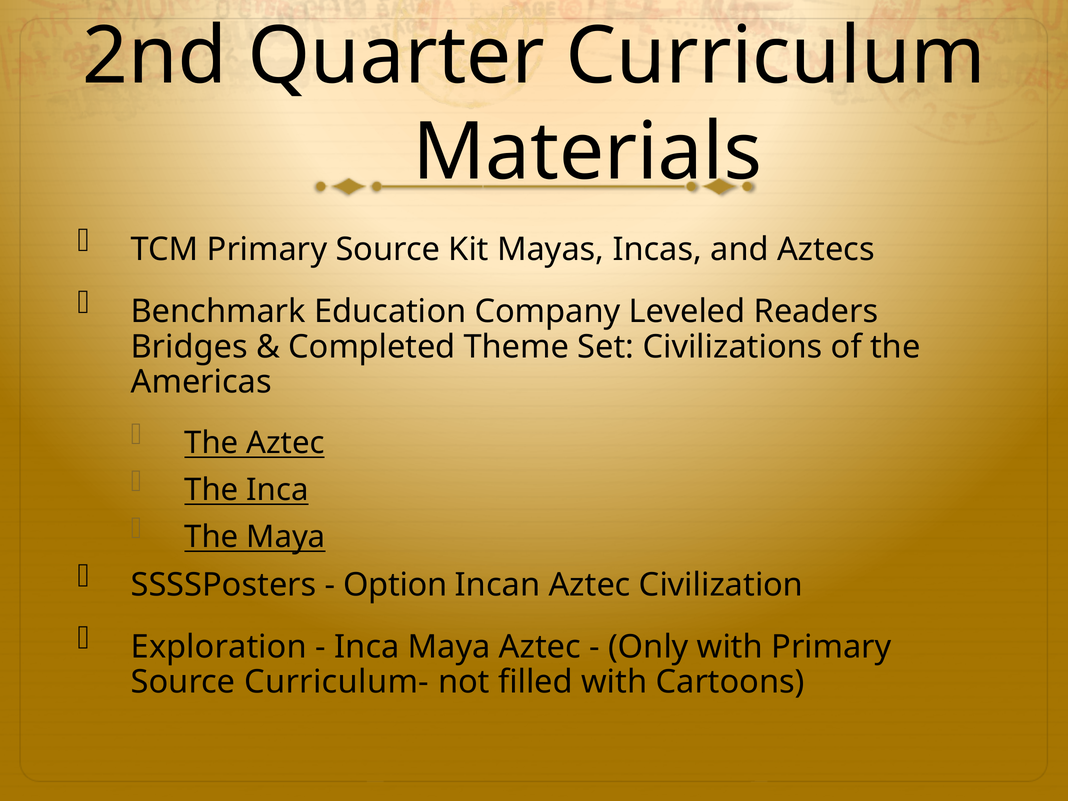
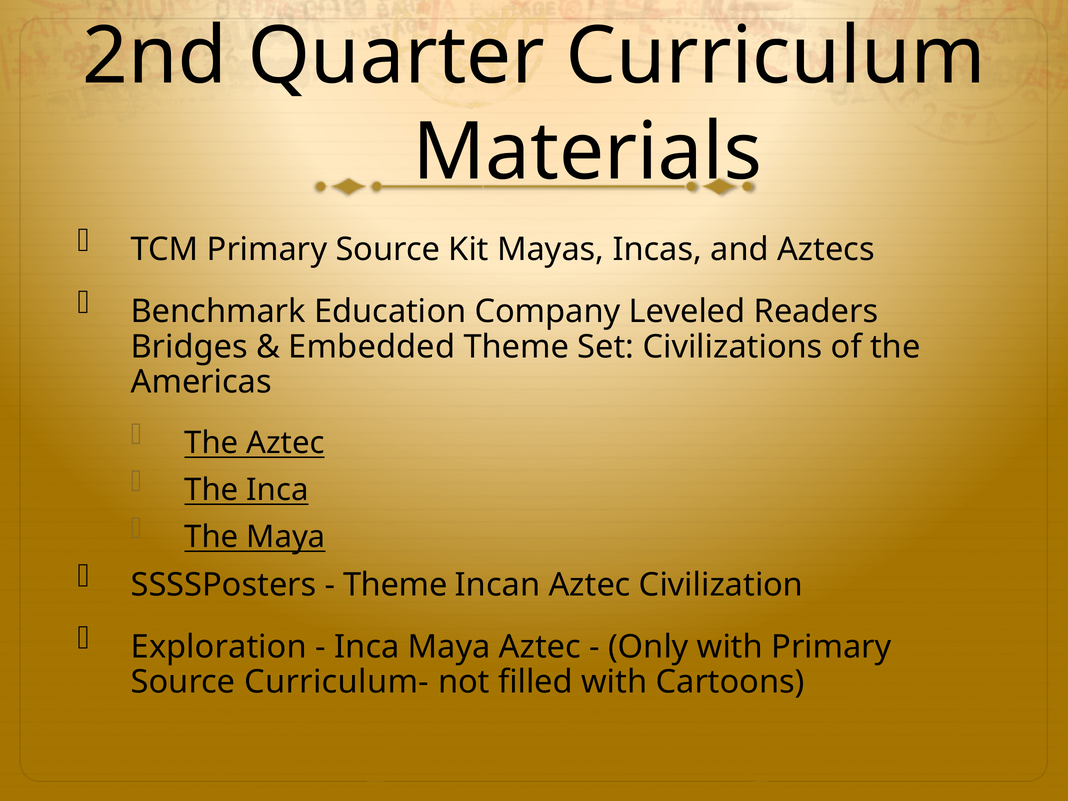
Completed: Completed -> Embedded
Option at (395, 585): Option -> Theme
